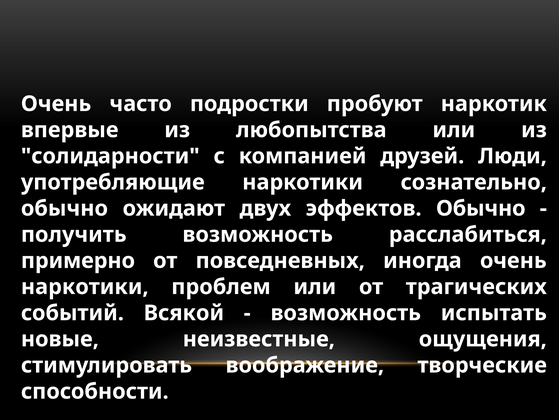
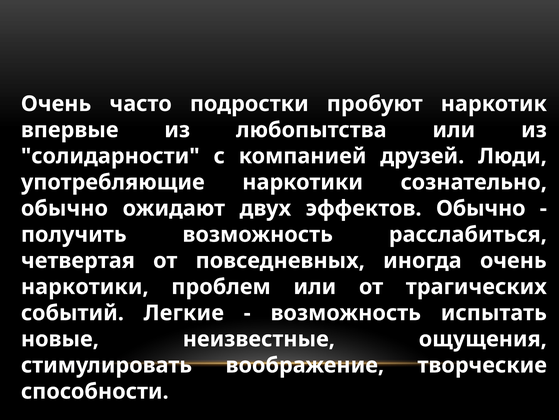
примерно: примерно -> четвертая
Всякой: Всякой -> Легкие
